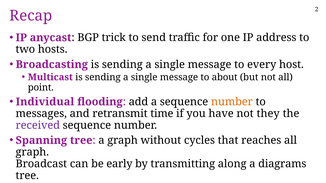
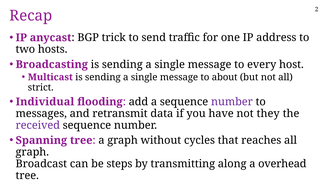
point: point -> strict
number at (232, 102) colour: orange -> purple
time: time -> data
early: early -> steps
diagrams: diagrams -> overhead
